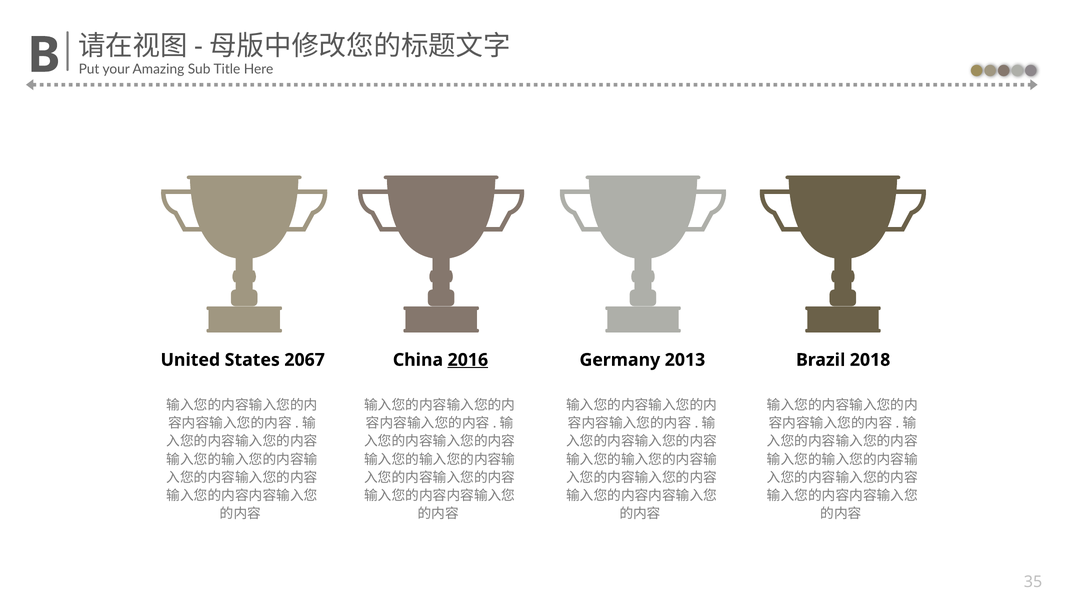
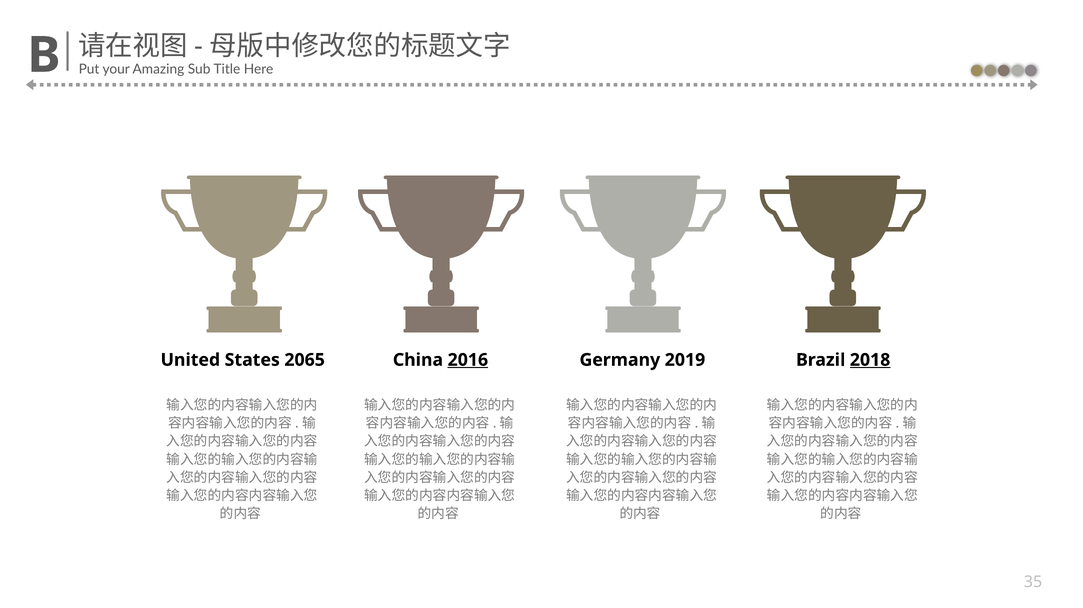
2067: 2067 -> 2065
2013: 2013 -> 2019
2018 underline: none -> present
